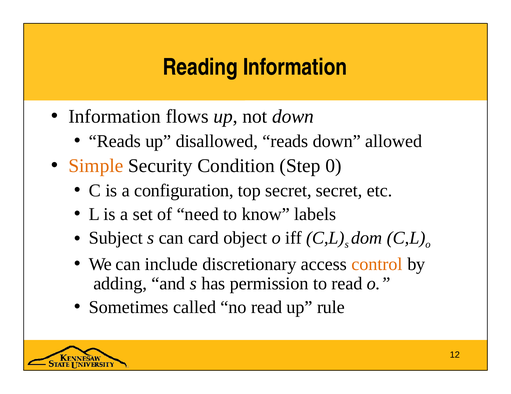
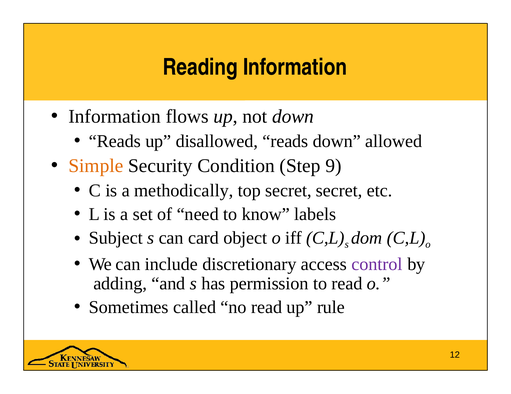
0: 0 -> 9
configuration: configuration -> methodically
control colour: orange -> purple
